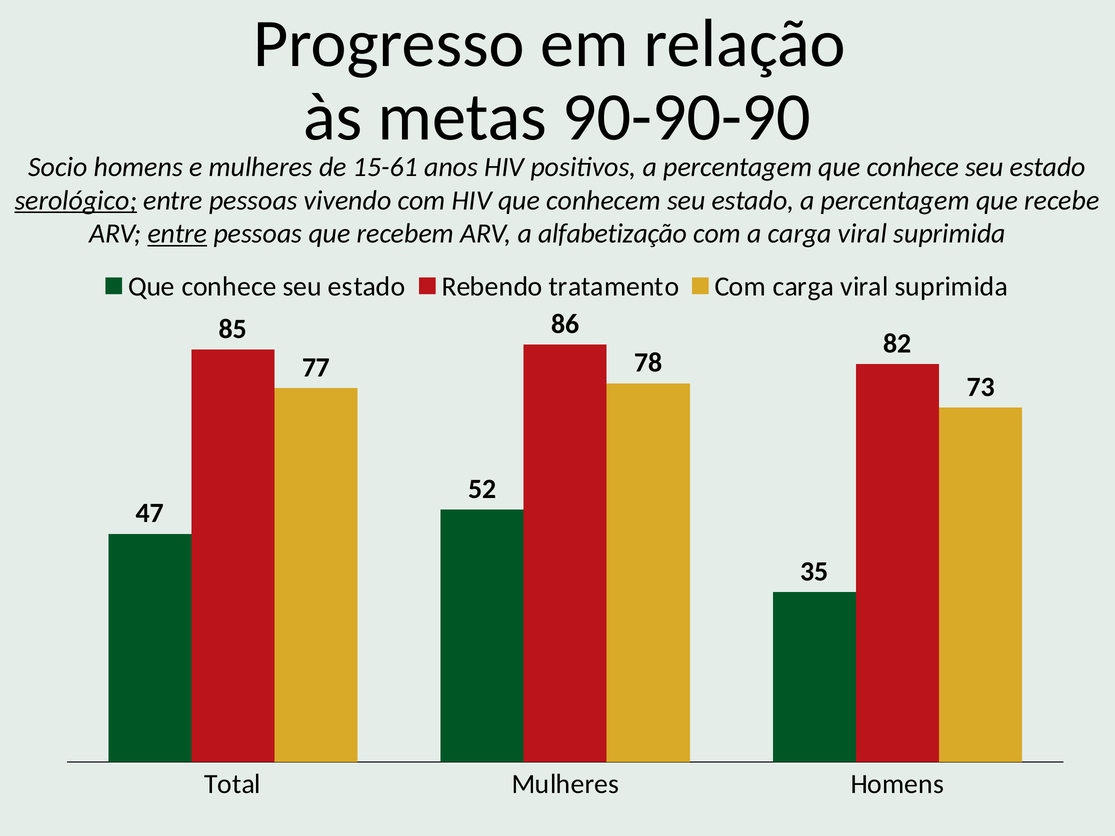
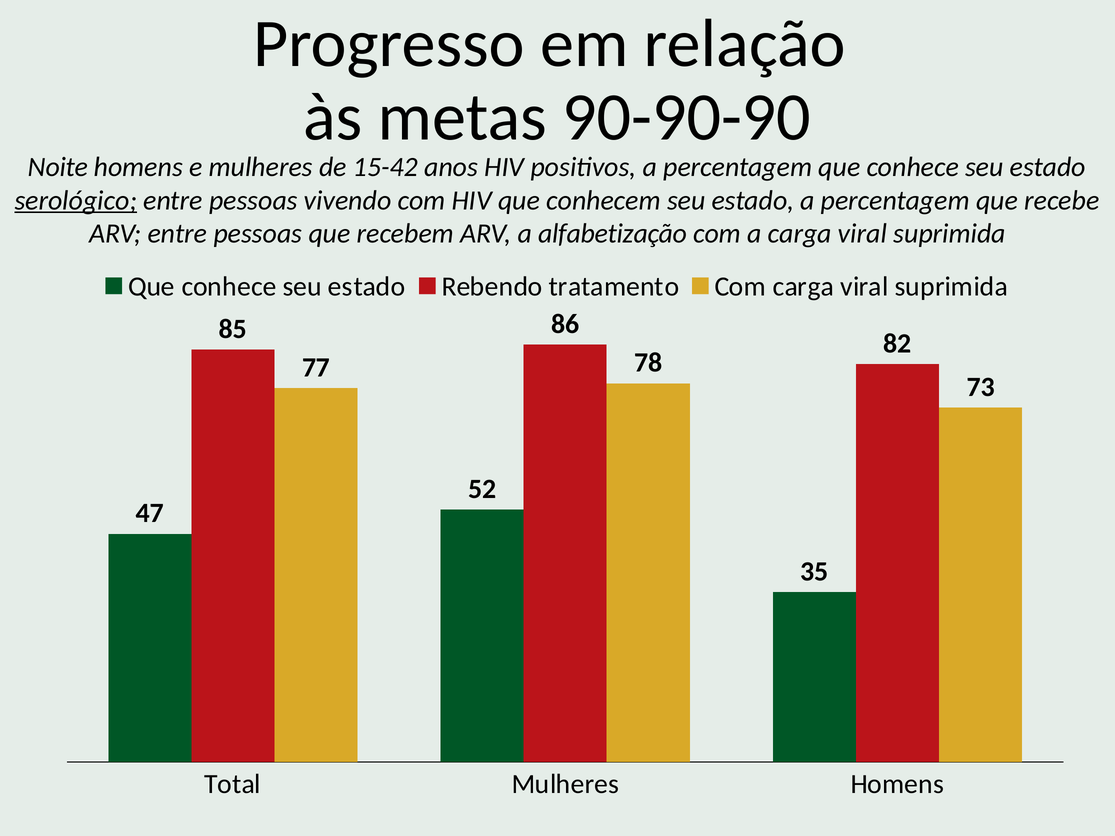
Socio: Socio -> Noite
15-61: 15-61 -> 15-42
entre at (177, 234) underline: present -> none
